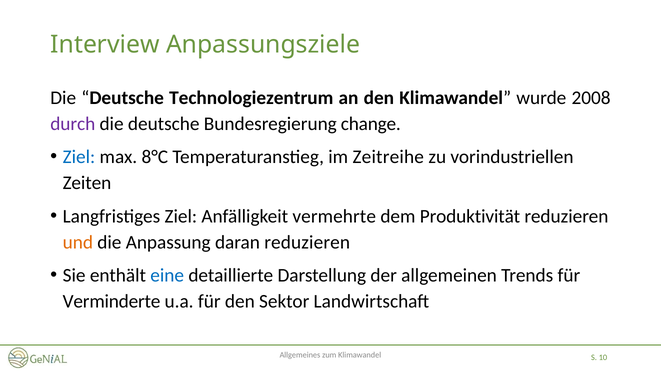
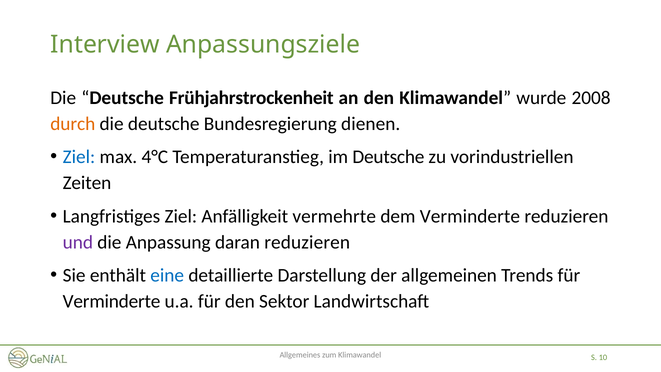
Technologiezentrum: Technologiezentrum -> Frühjahrstrockenheit
durch colour: purple -> orange
change: change -> dienen
8°C: 8°C -> 4°C
im Zeitreihe: Zeitreihe -> Deutsche
dem Produktivität: Produktivität -> Verminderte
und colour: orange -> purple
